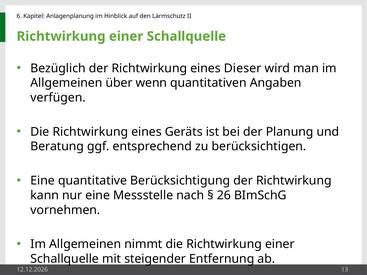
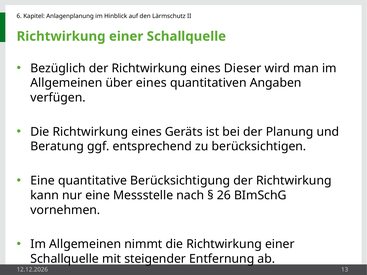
über wenn: wenn -> eines
